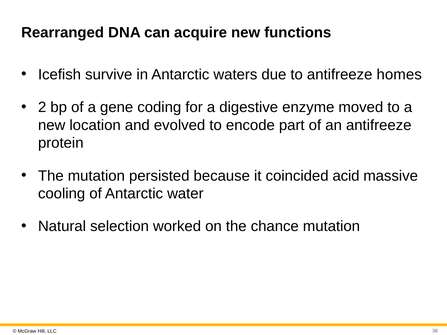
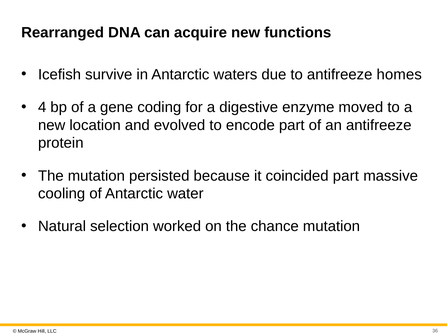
2: 2 -> 4
coincided acid: acid -> part
